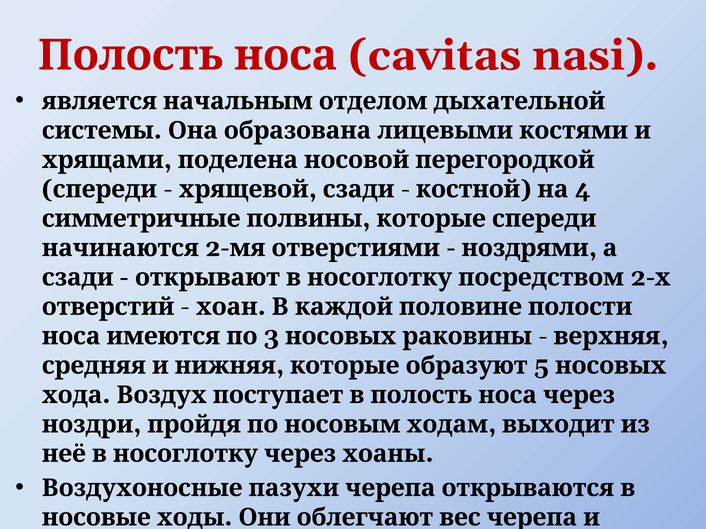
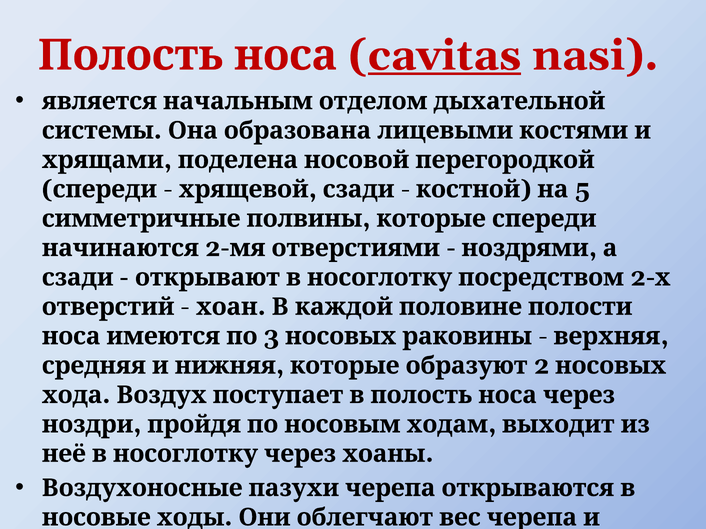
cavitas underline: none -> present
4: 4 -> 5
5: 5 -> 2
